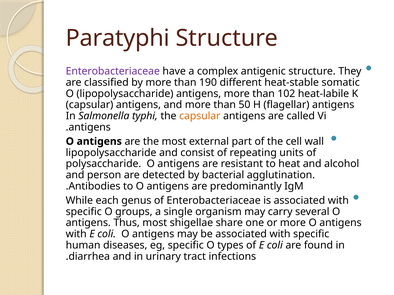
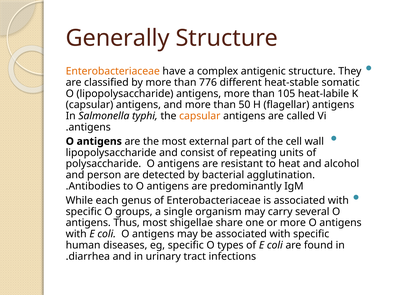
Paratyphi: Paratyphi -> Generally
Enterobacteriaceae at (113, 71) colour: purple -> orange
190: 190 -> 776
102: 102 -> 105
